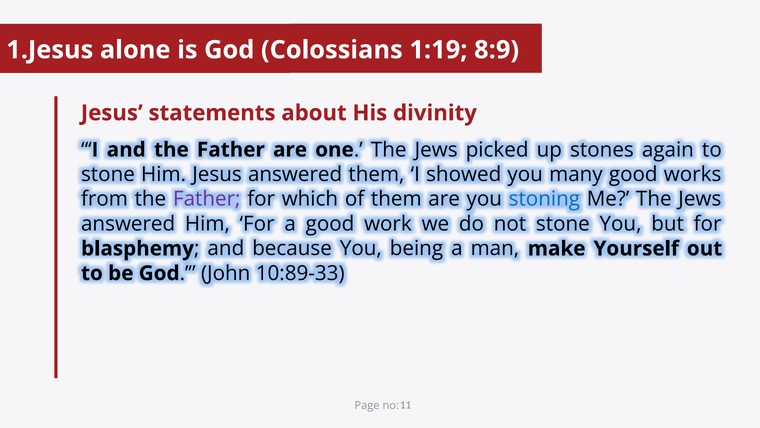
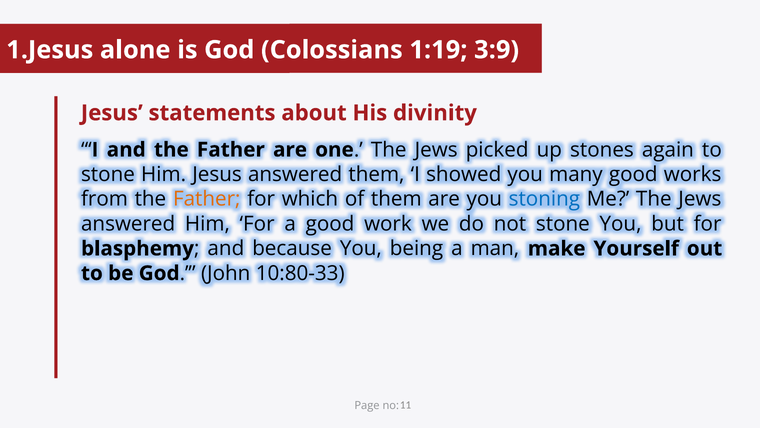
8:9: 8:9 -> 3:9
Father at (207, 199) colour: purple -> orange
10:89-33: 10:89-33 -> 10:80-33
